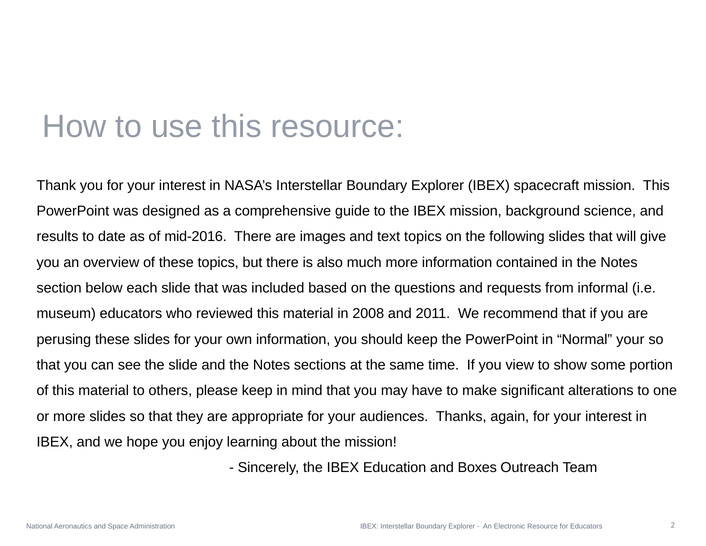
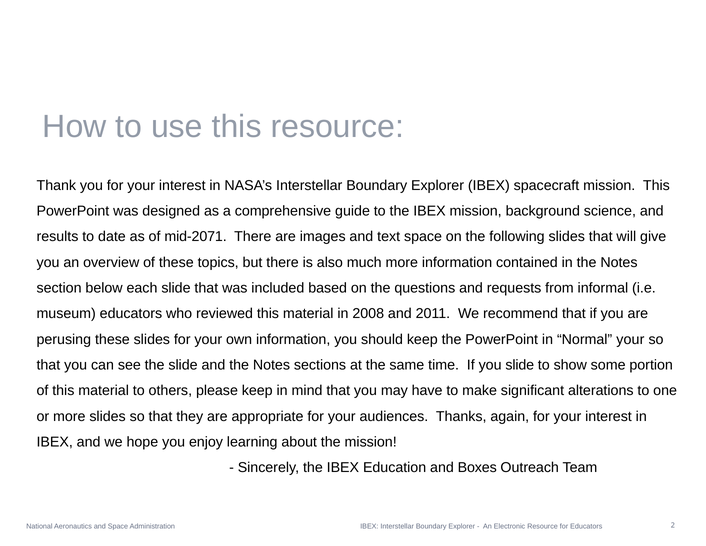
mid-2016: mid-2016 -> mid-2071
text topics: topics -> space
you view: view -> slide
